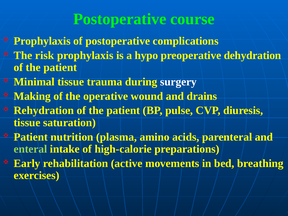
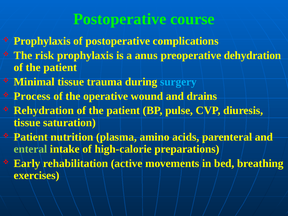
hypo: hypo -> anus
surgery colour: white -> light blue
Making: Making -> Process
